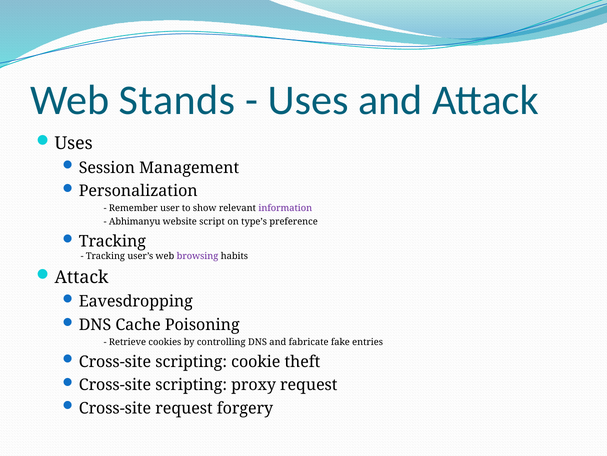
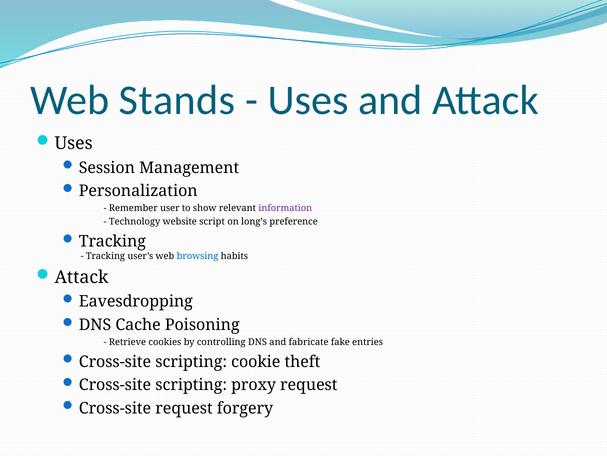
Abhimanyu: Abhimanyu -> Technology
type’s: type’s -> long’s
browsing colour: purple -> blue
